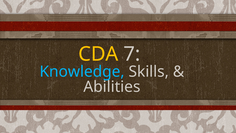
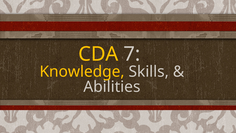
Knowledge colour: light blue -> yellow
